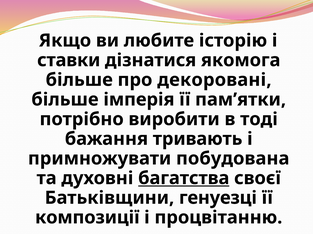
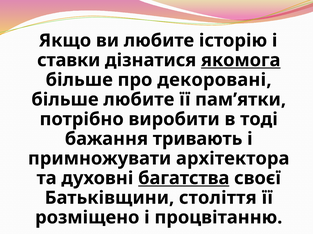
якомога underline: none -> present
більше імперія: імперія -> любите
побудована: побудована -> архітектора
генуезці: генуезці -> століття
композиції: композиції -> розміщено
